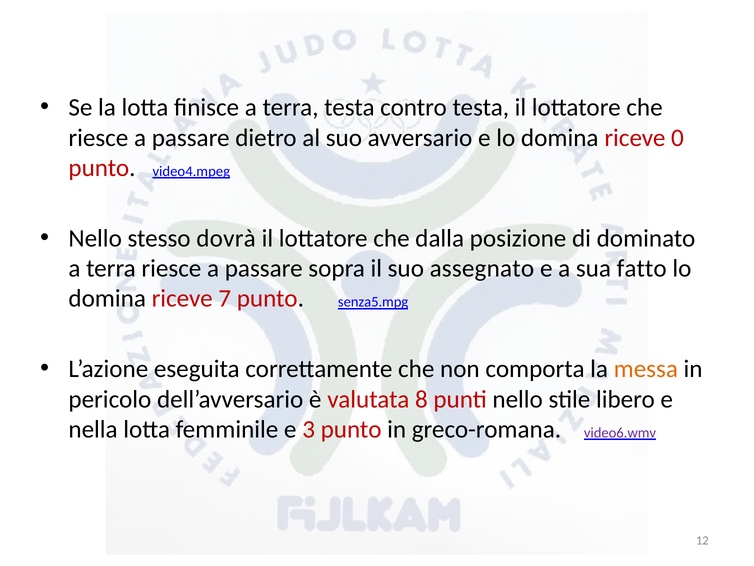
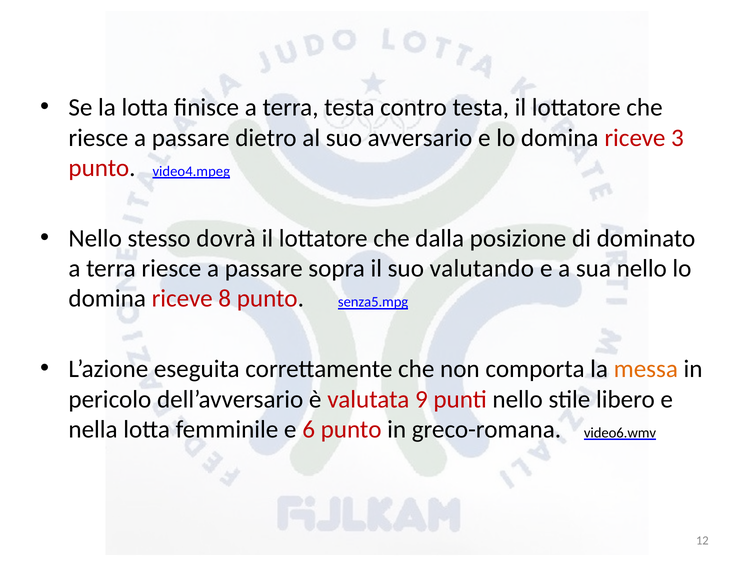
0: 0 -> 3
assegnato: assegnato -> valutando
sua fatto: fatto -> nello
7: 7 -> 8
8: 8 -> 9
3: 3 -> 6
video6.wmv colour: purple -> black
